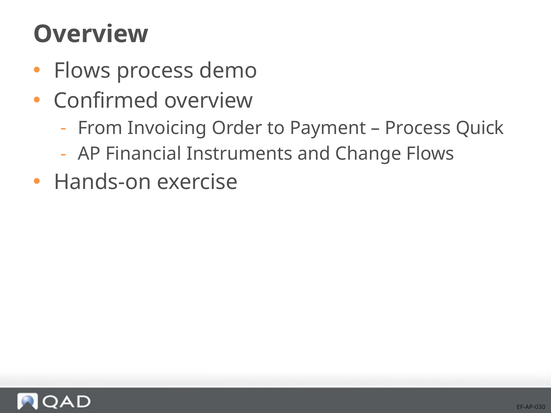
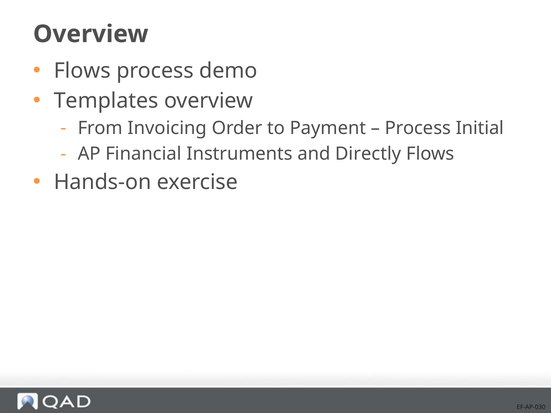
Confirmed: Confirmed -> Templates
Quick: Quick -> Initial
Change: Change -> Directly
